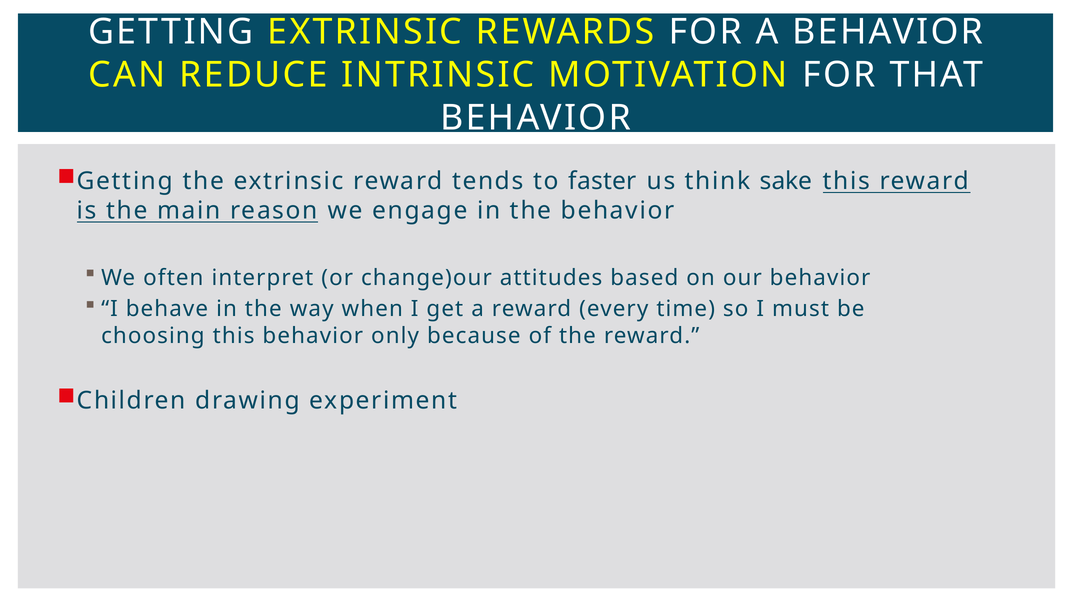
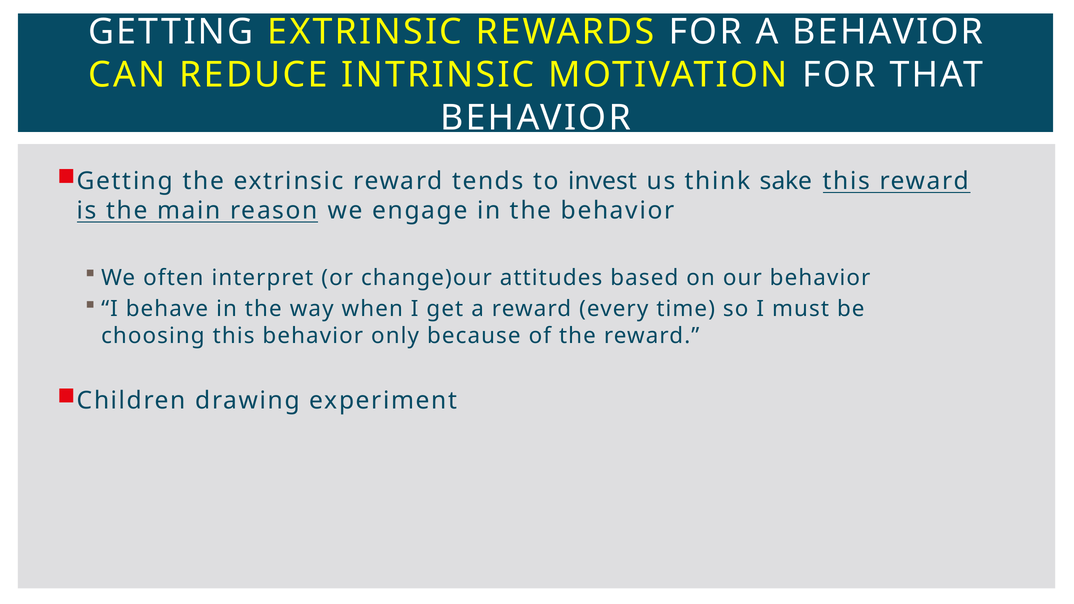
faster: faster -> invest
